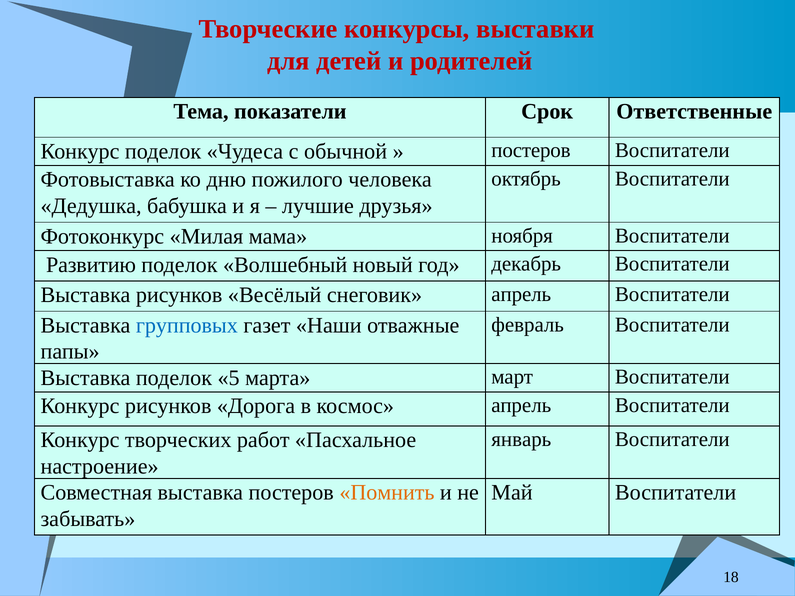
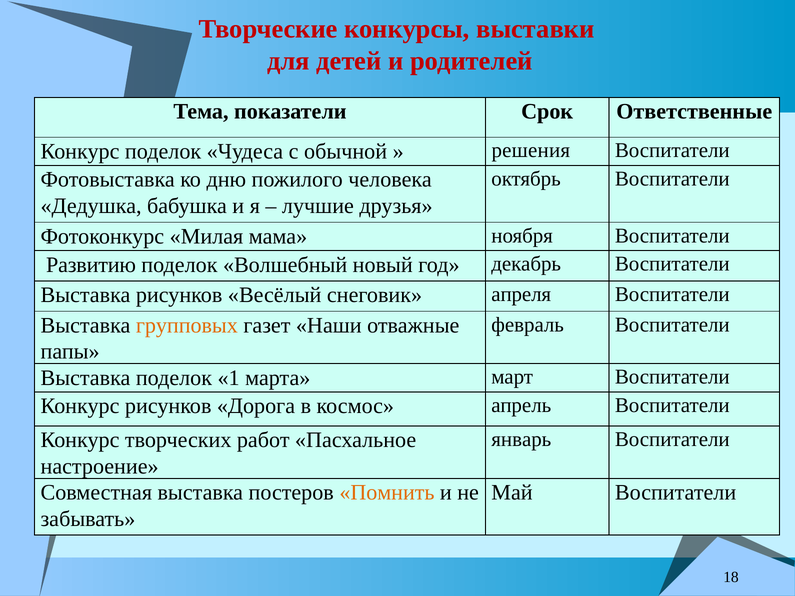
постеров at (531, 151): постеров -> решения
снеговик апрель: апрель -> апреля
групповых colour: blue -> orange
5: 5 -> 1
